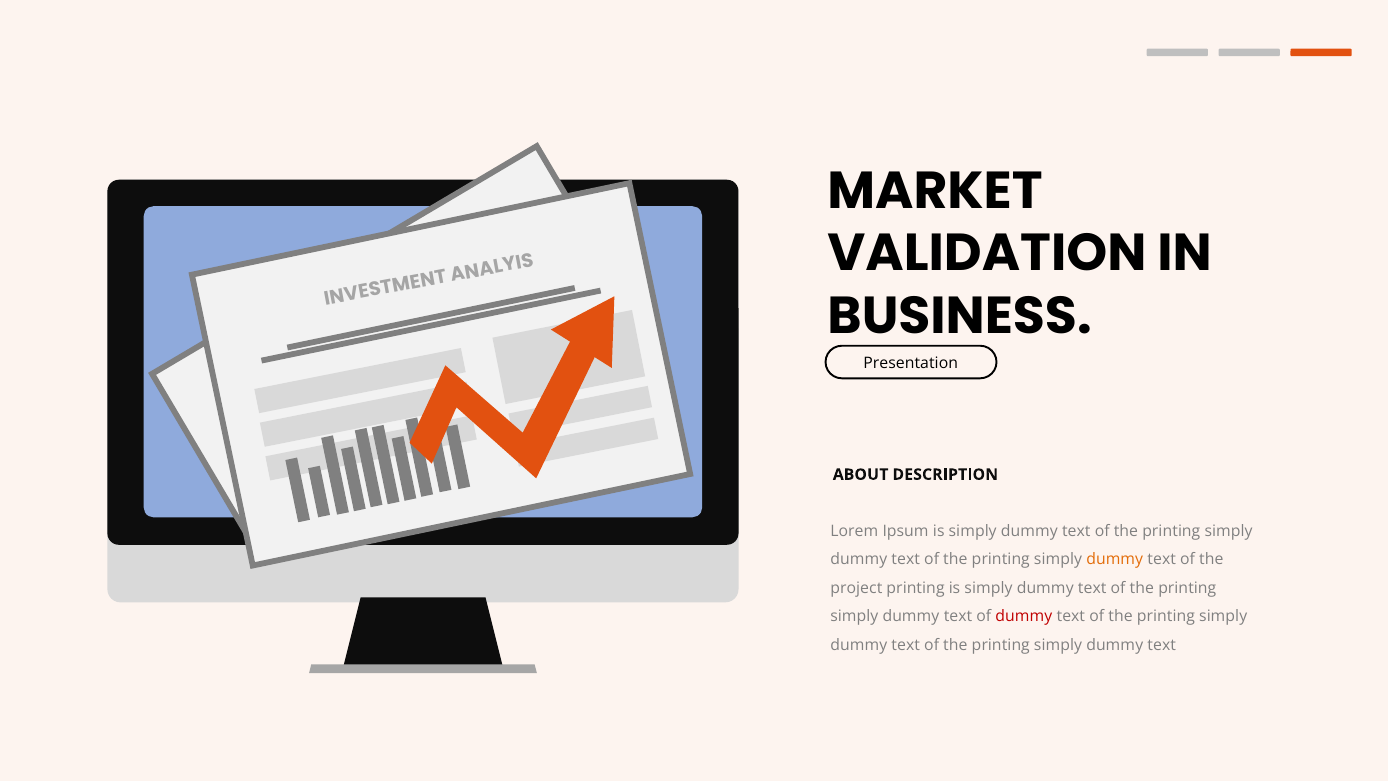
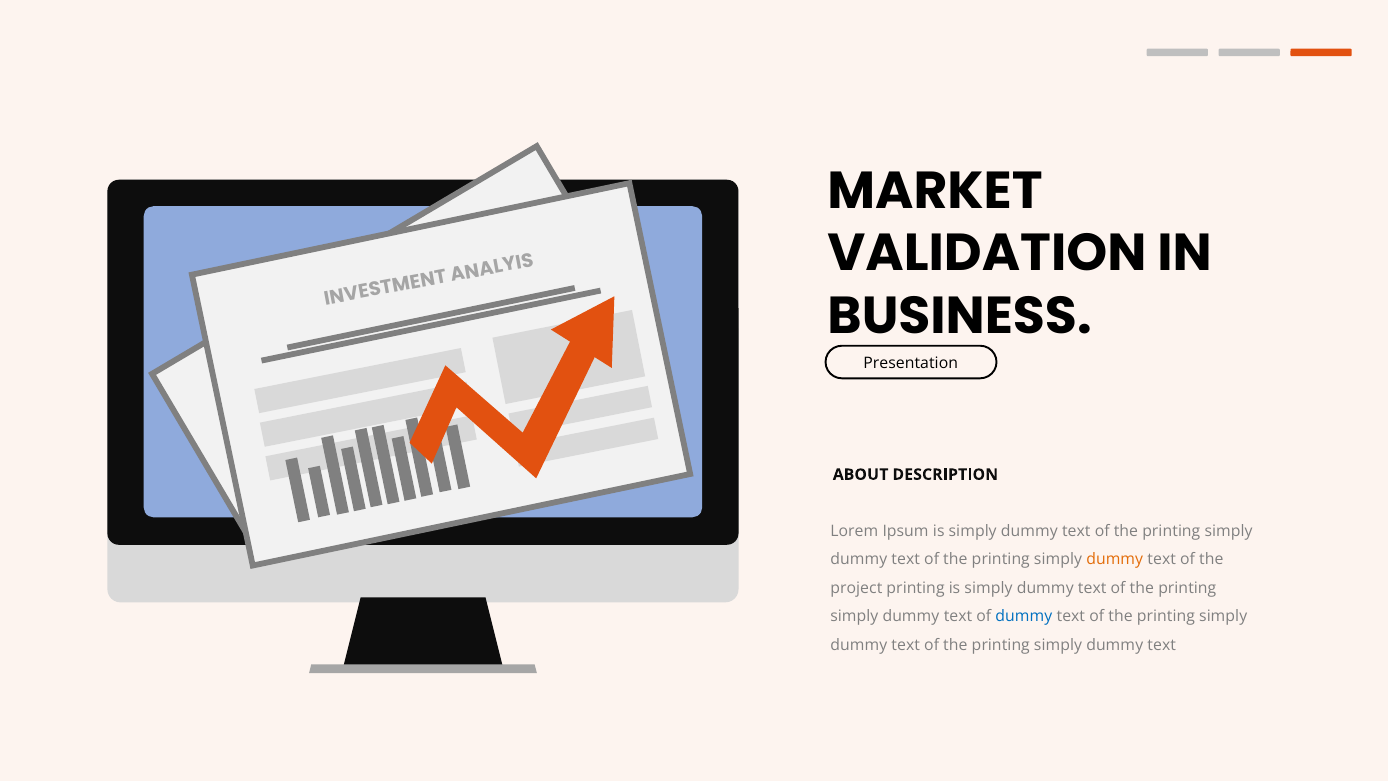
dummy at (1024, 616) colour: red -> blue
